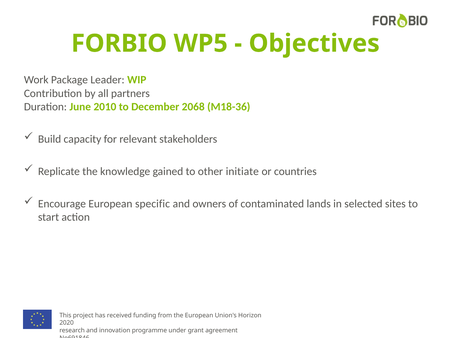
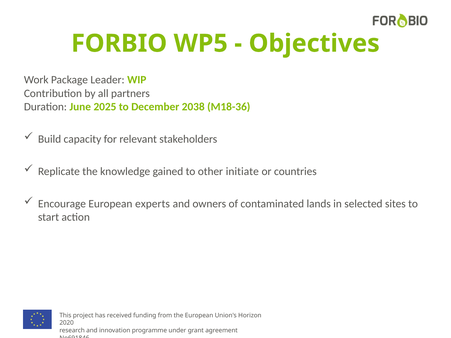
2010: 2010 -> 2025
2068: 2068 -> 2038
specific: specific -> experts
